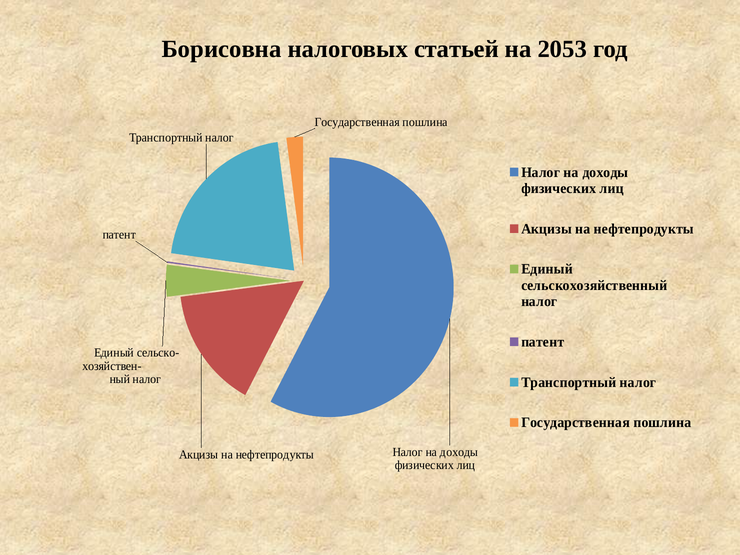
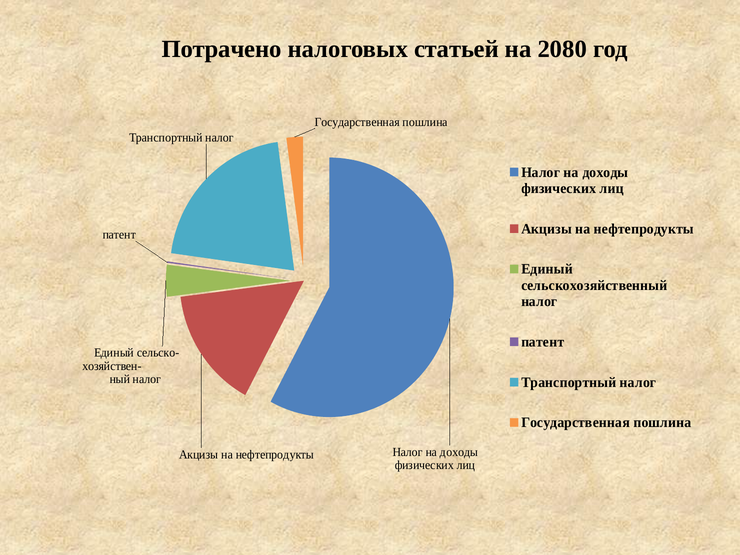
Борисовна: Борисовна -> Потрачено
2053: 2053 -> 2080
